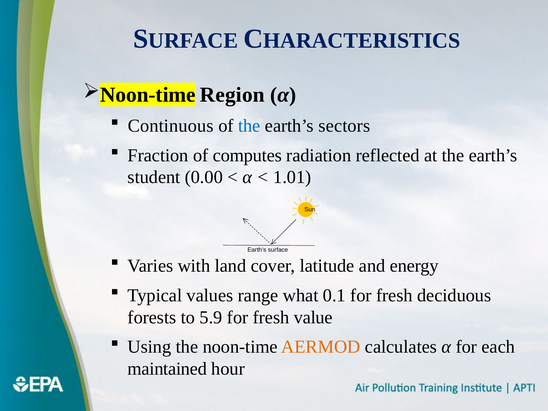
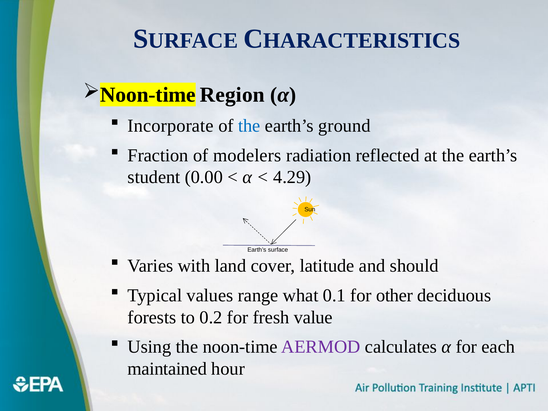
Continuous: Continuous -> Incorporate
sectors: sectors -> ground
computes: computes -> modelers
1.01: 1.01 -> 4.29
energy: energy -> should
0.1 for fresh: fresh -> other
5.9: 5.9 -> 0.2
AERMOD colour: orange -> purple
